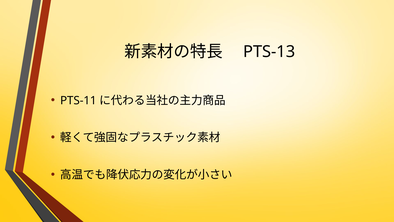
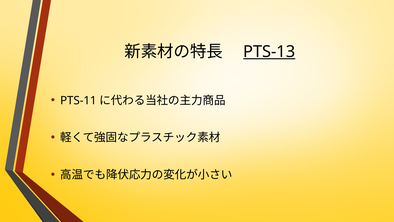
PTS-13 underline: none -> present
